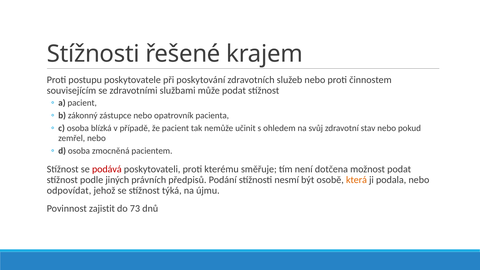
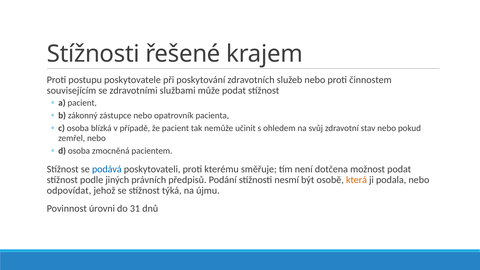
podává colour: red -> blue
zajistit: zajistit -> úrovni
73: 73 -> 31
